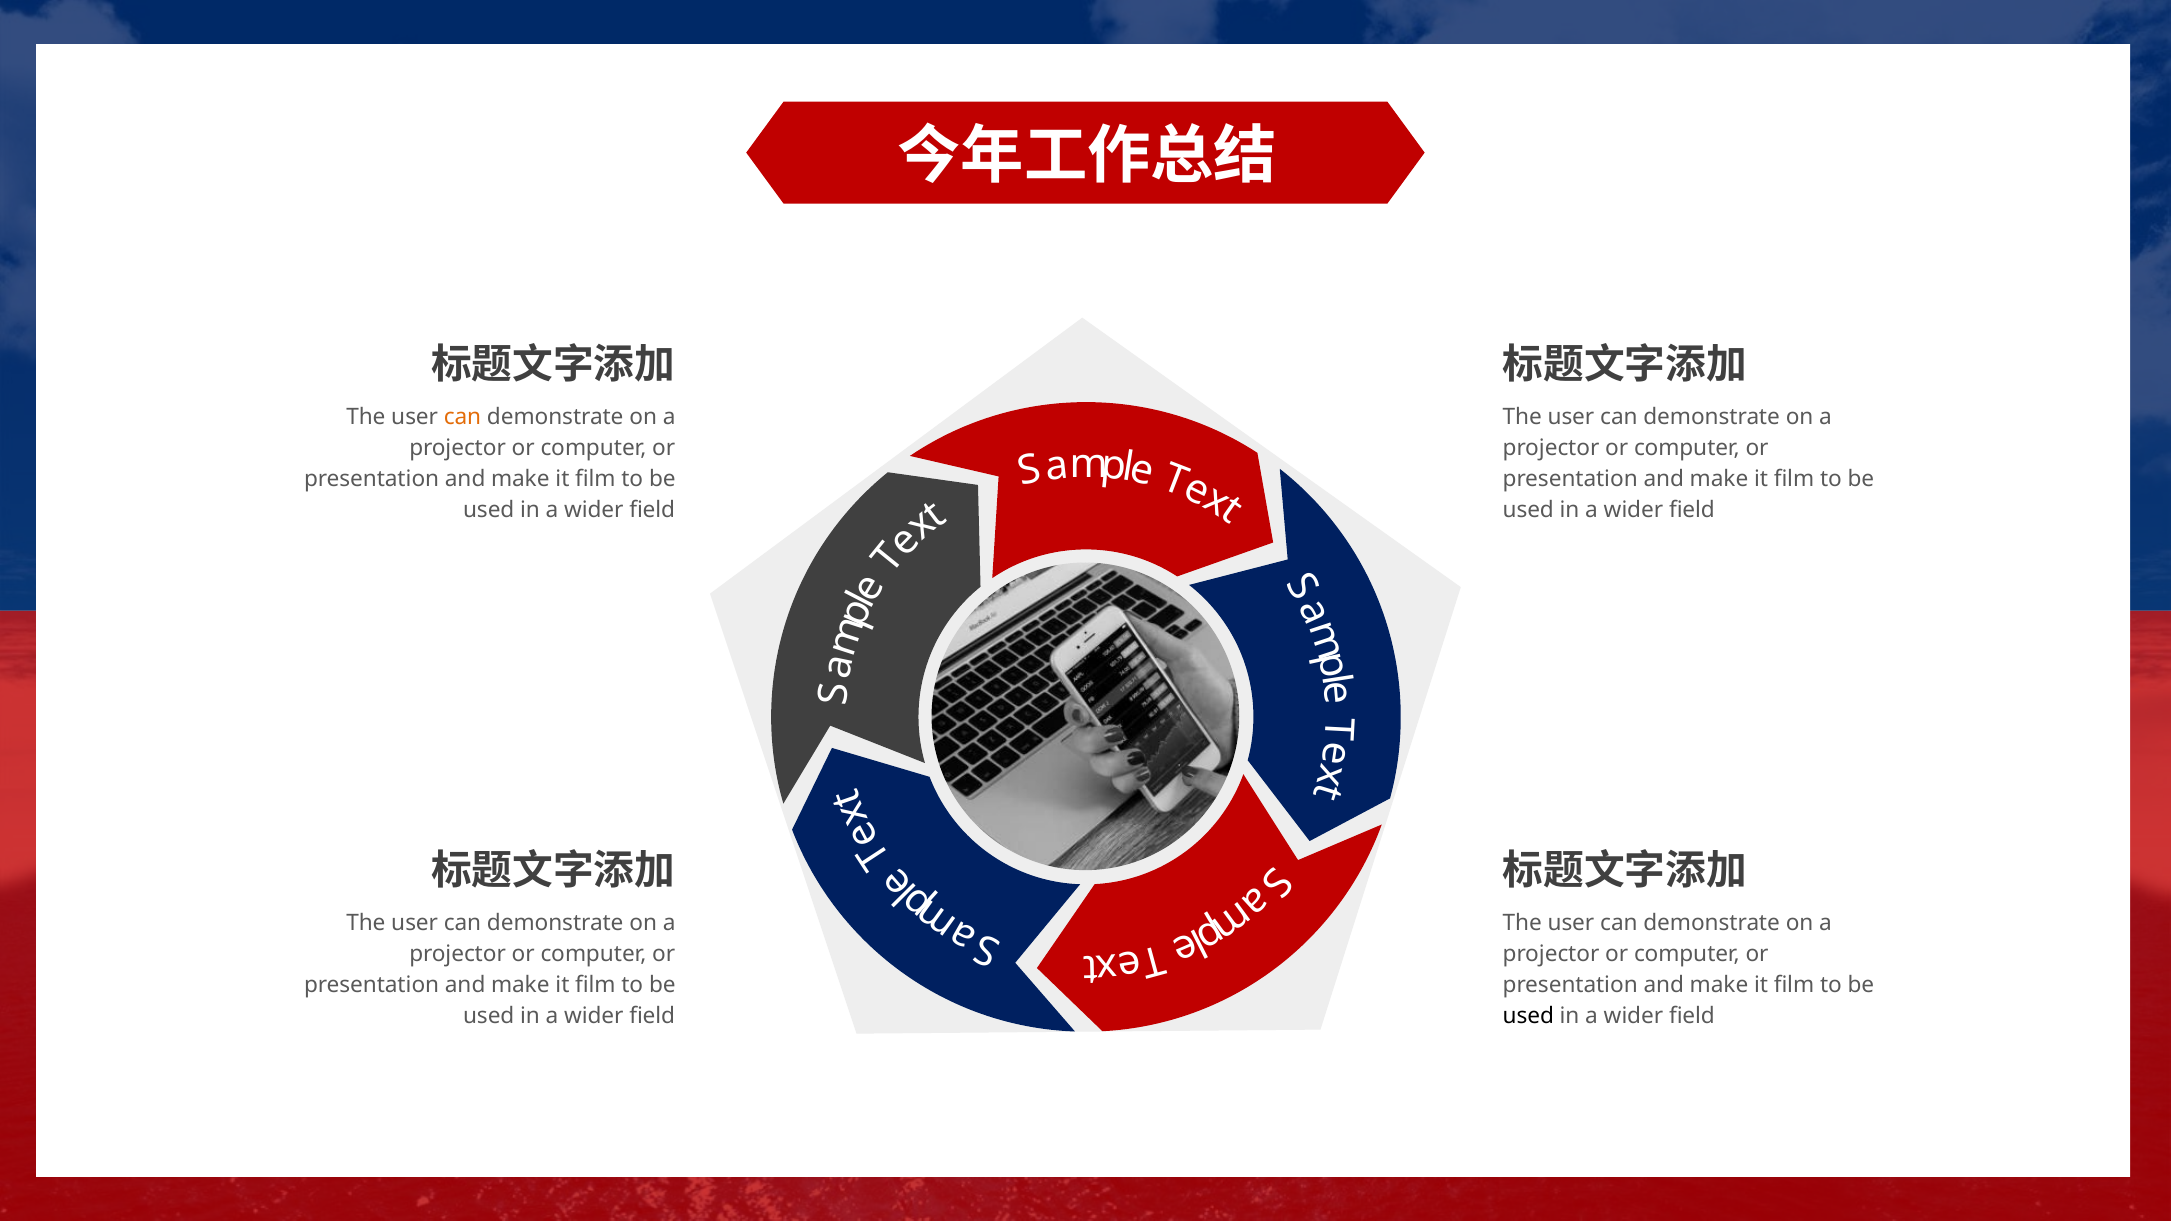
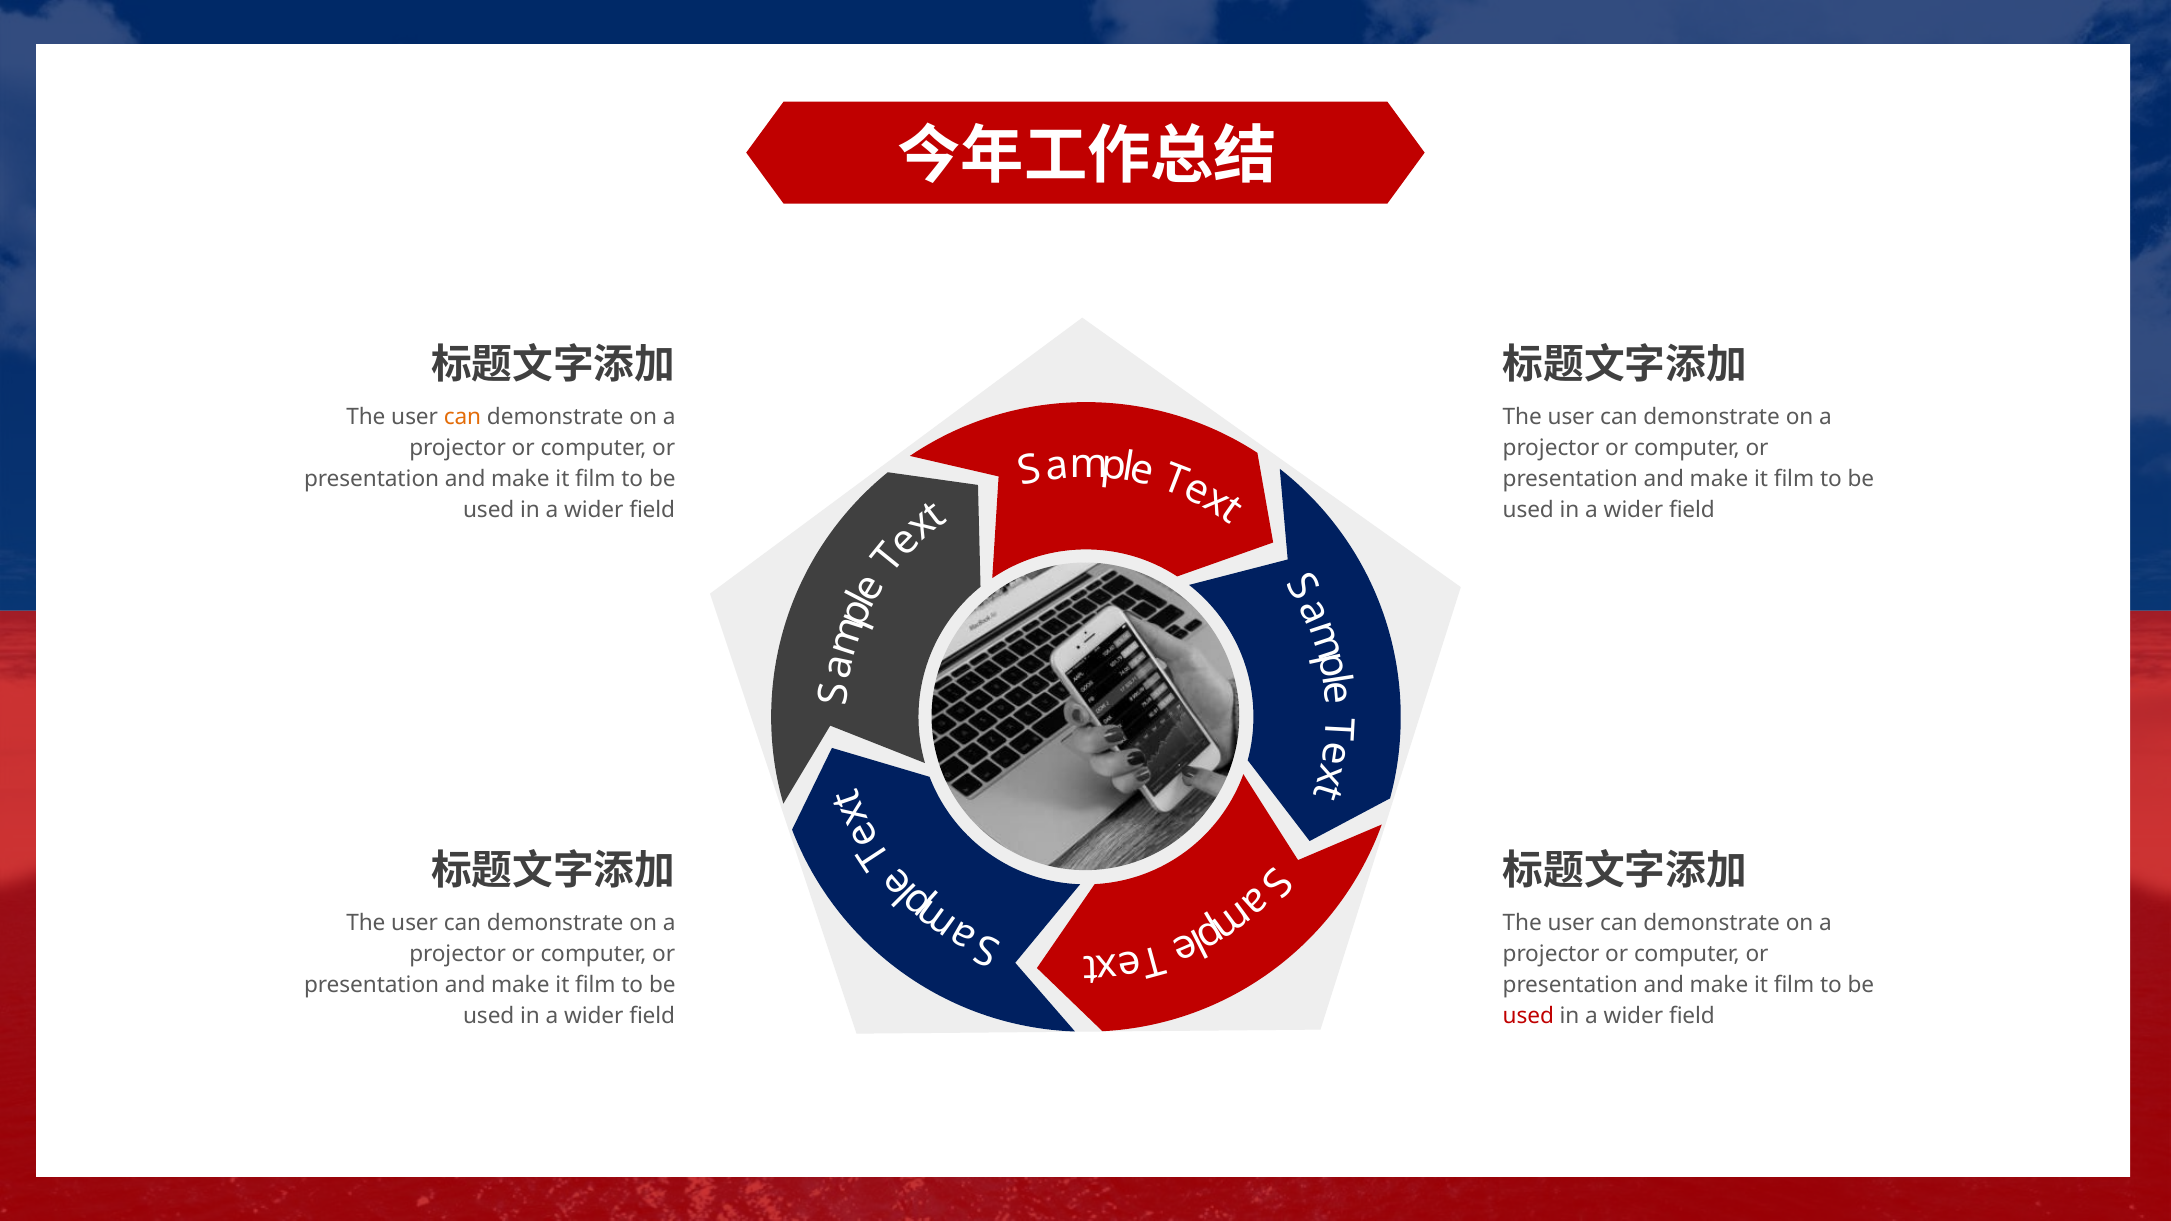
used at (1528, 1016) colour: black -> red
